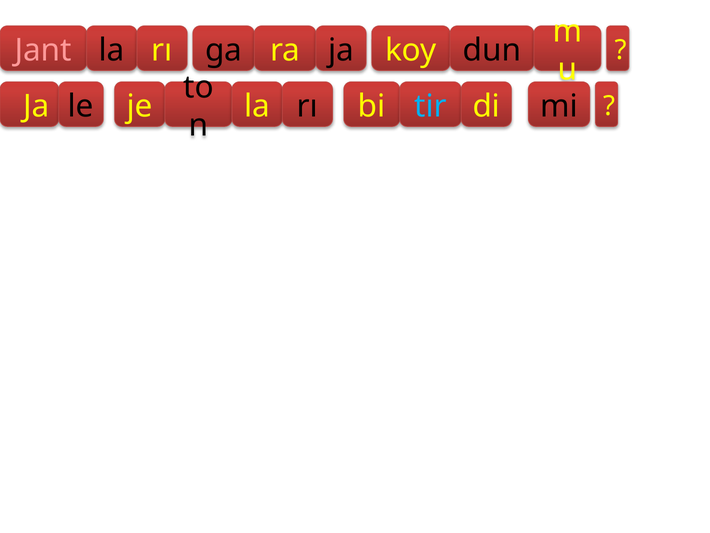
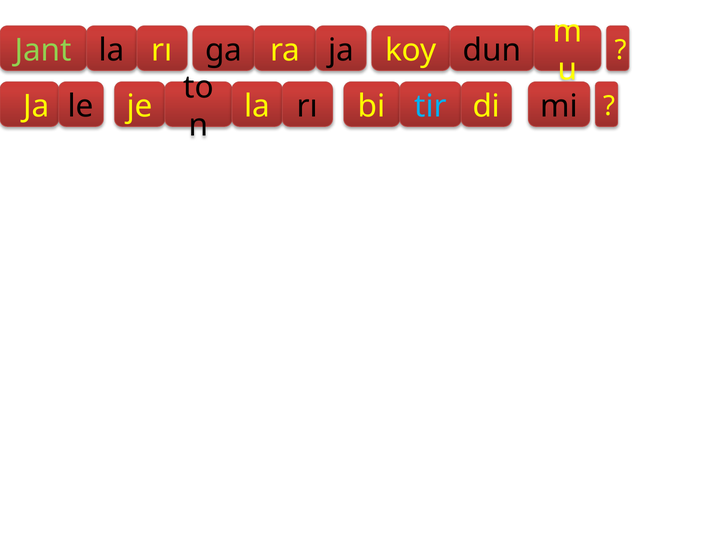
Jant colour: pink -> light green
